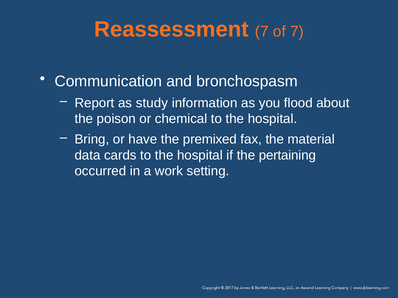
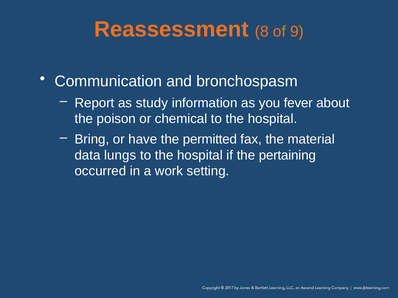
Reassessment 7: 7 -> 8
of 7: 7 -> 9
flood: flood -> fever
premixed: premixed -> permitted
cards: cards -> lungs
